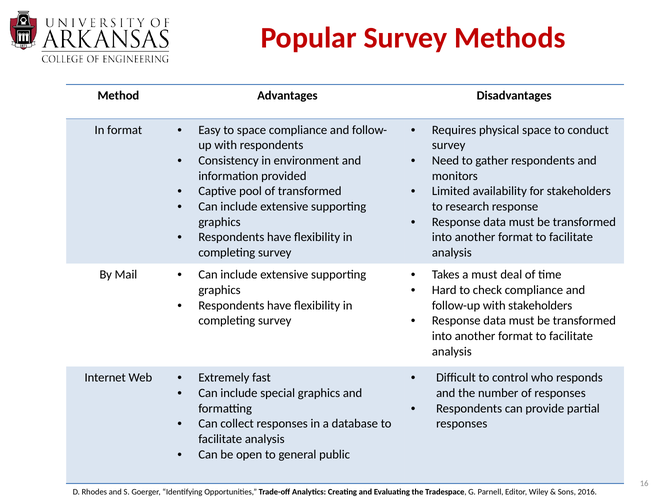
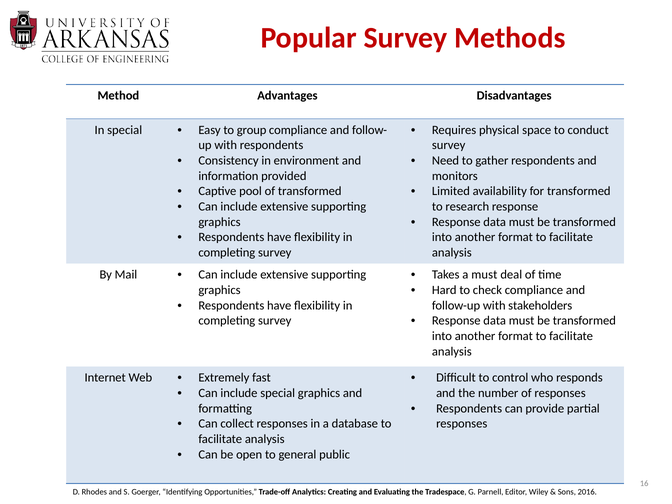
In format: format -> special
to space: space -> group
for stakeholders: stakeholders -> transformed
